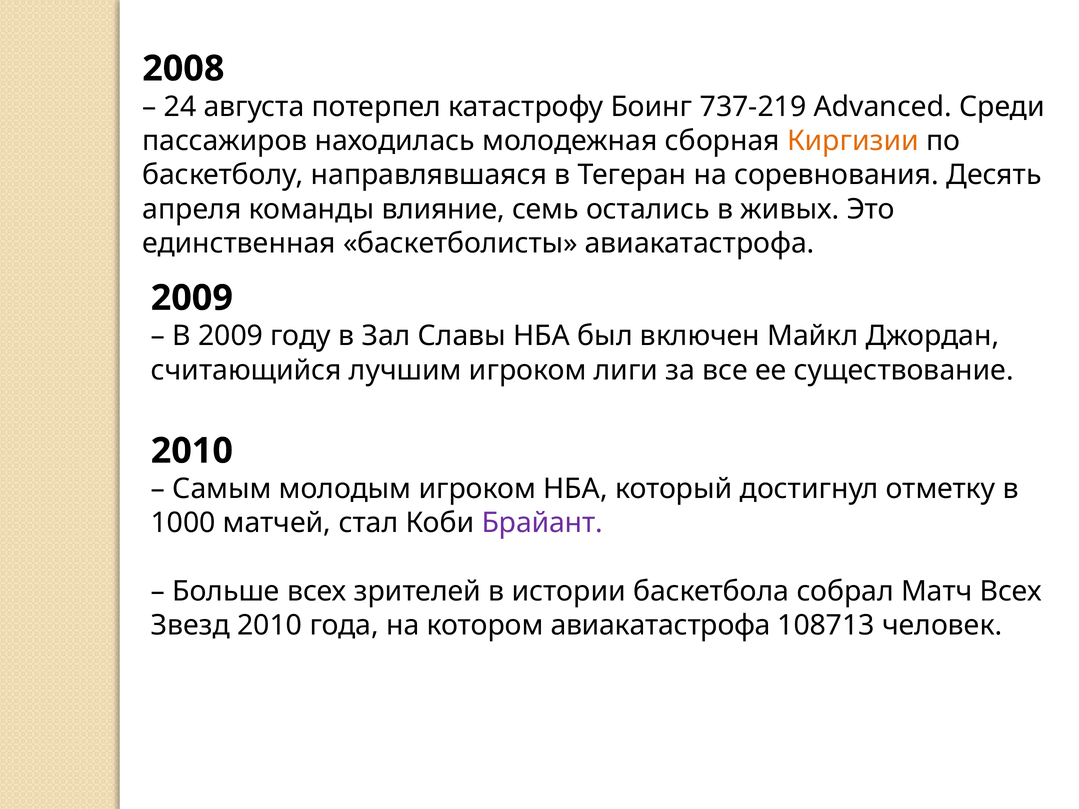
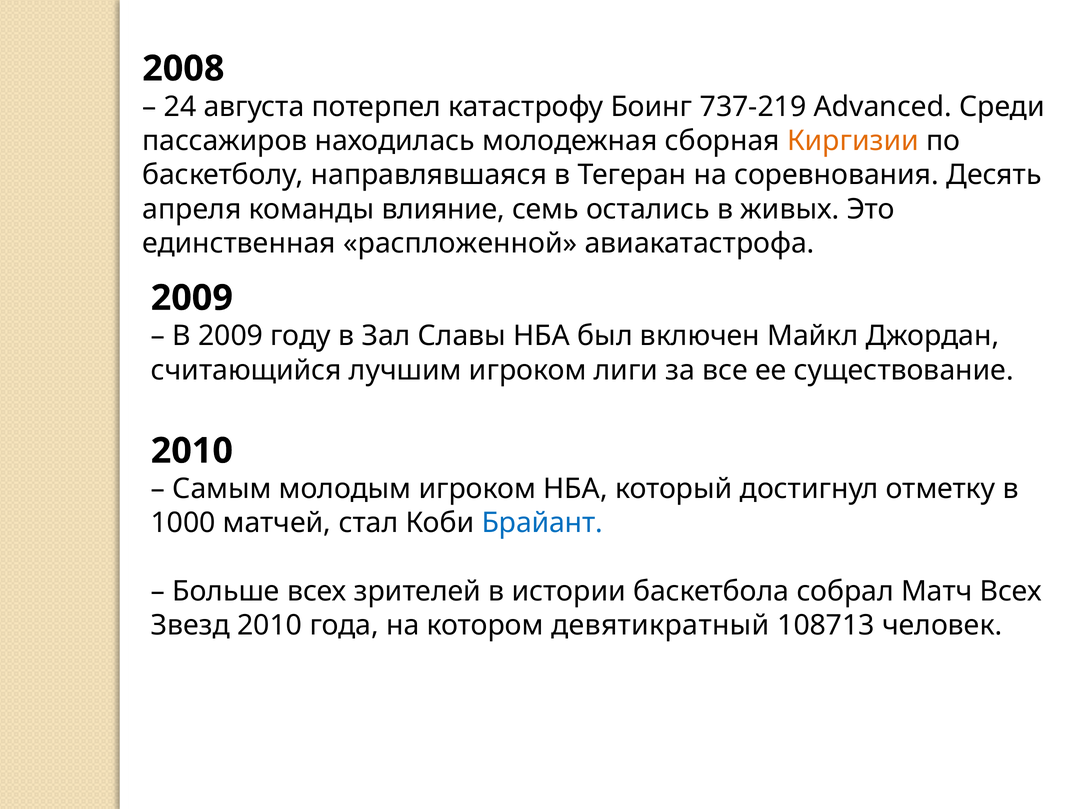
баскетболисты: баскетболисты -> распложенной
Брайант colour: purple -> blue
котором авиакатастрофа: авиакатастрофа -> девятикратный
